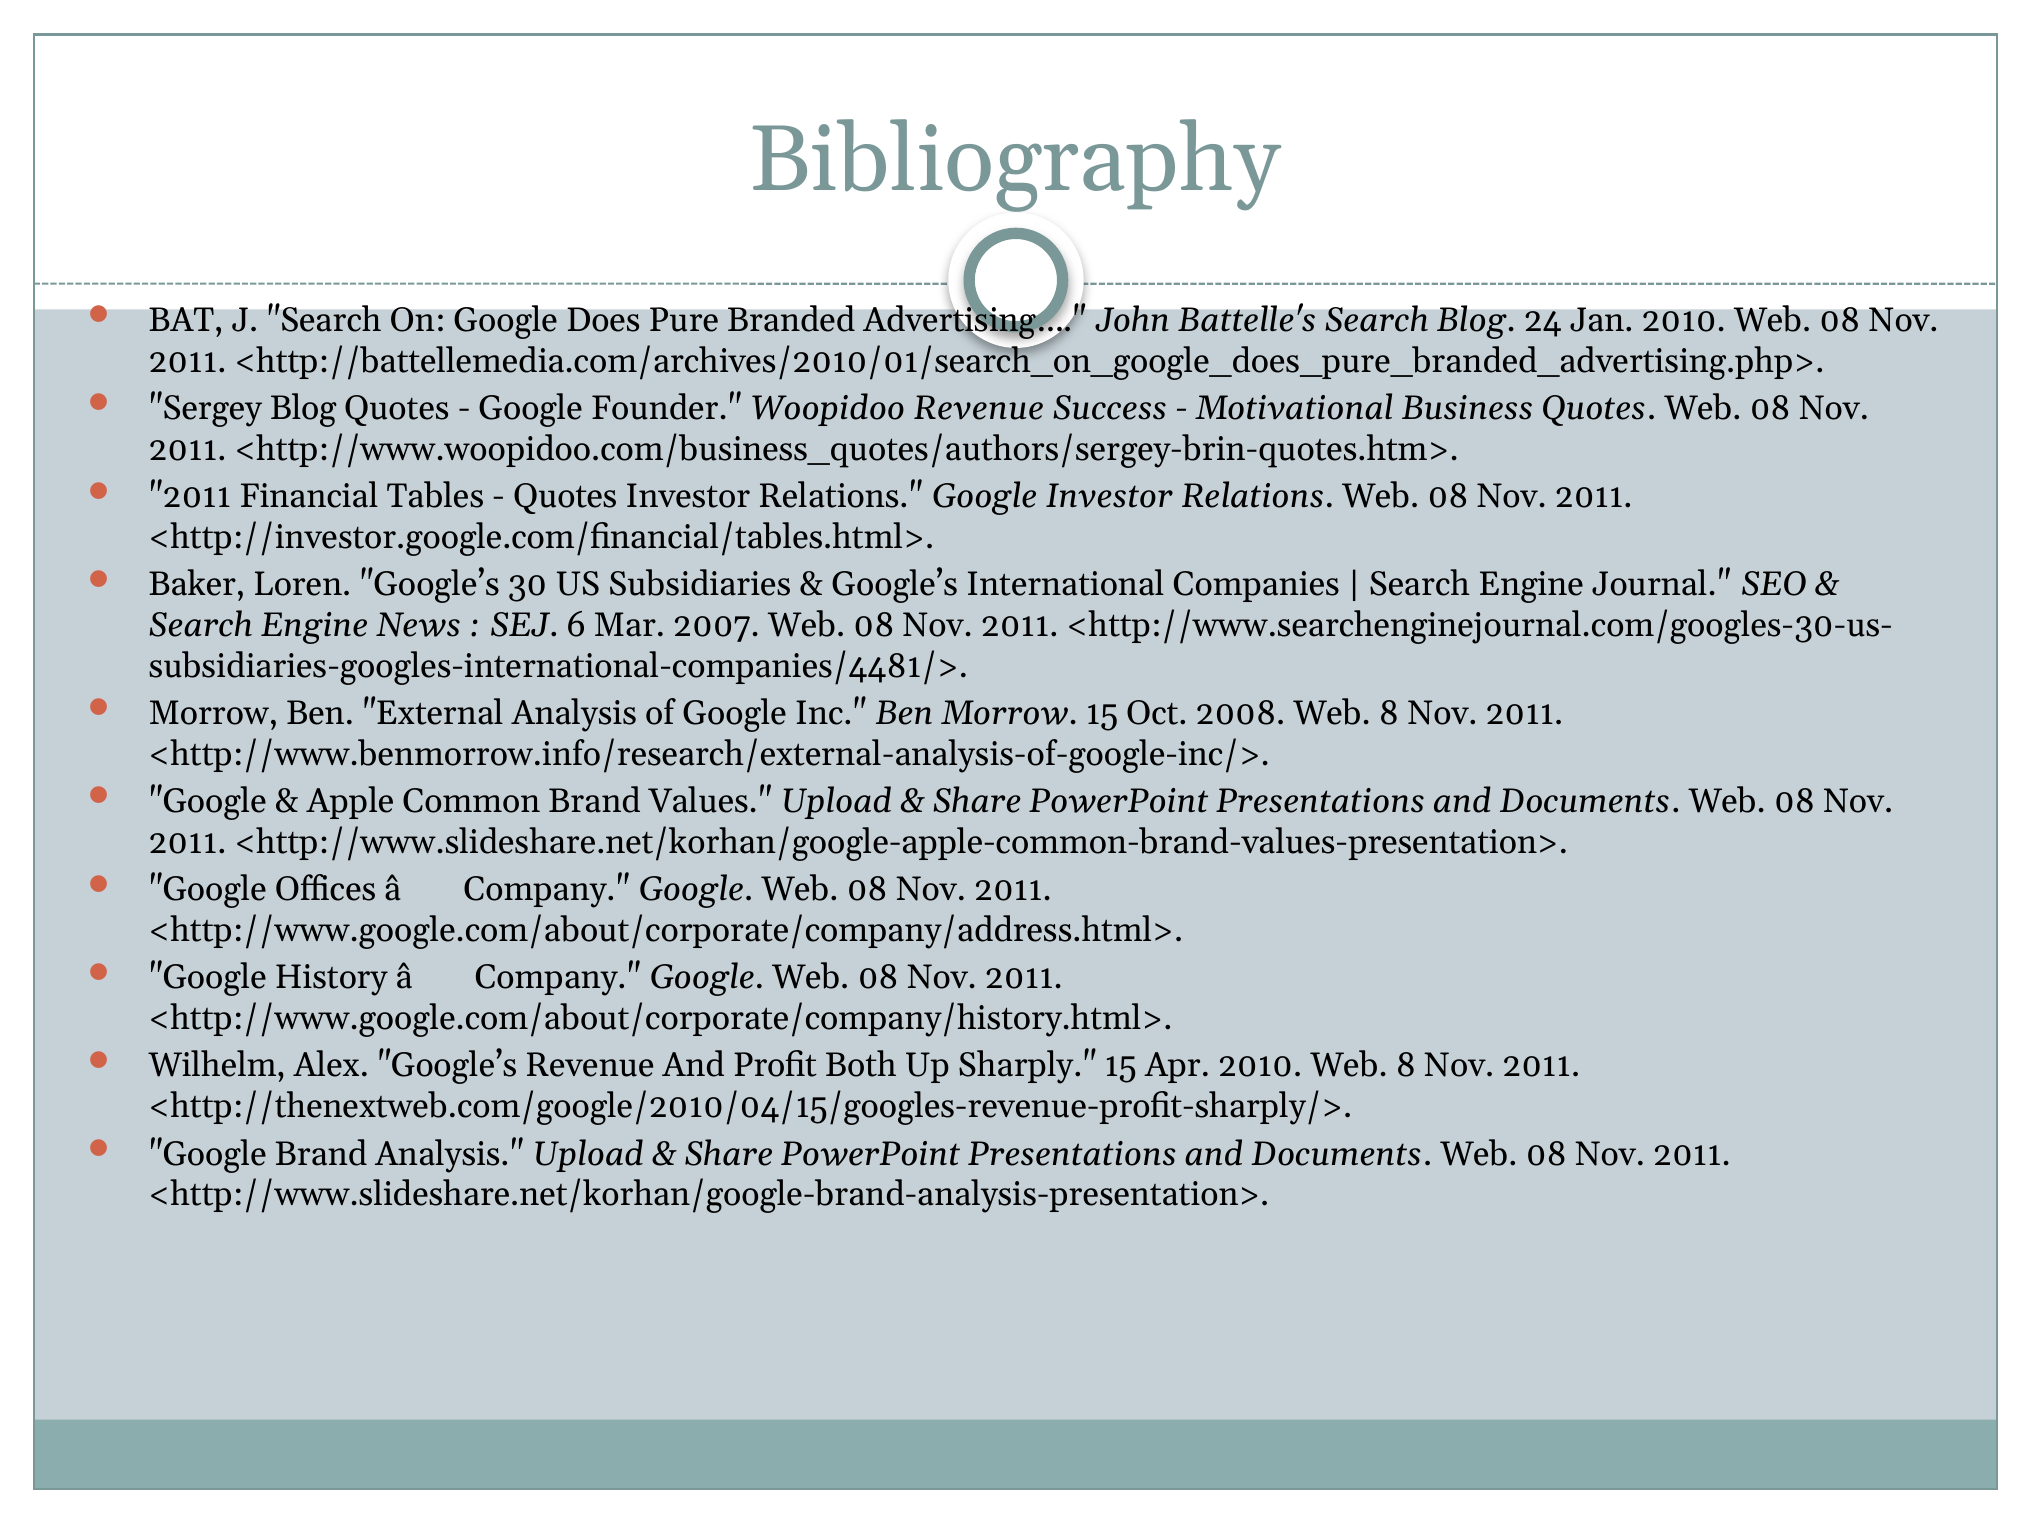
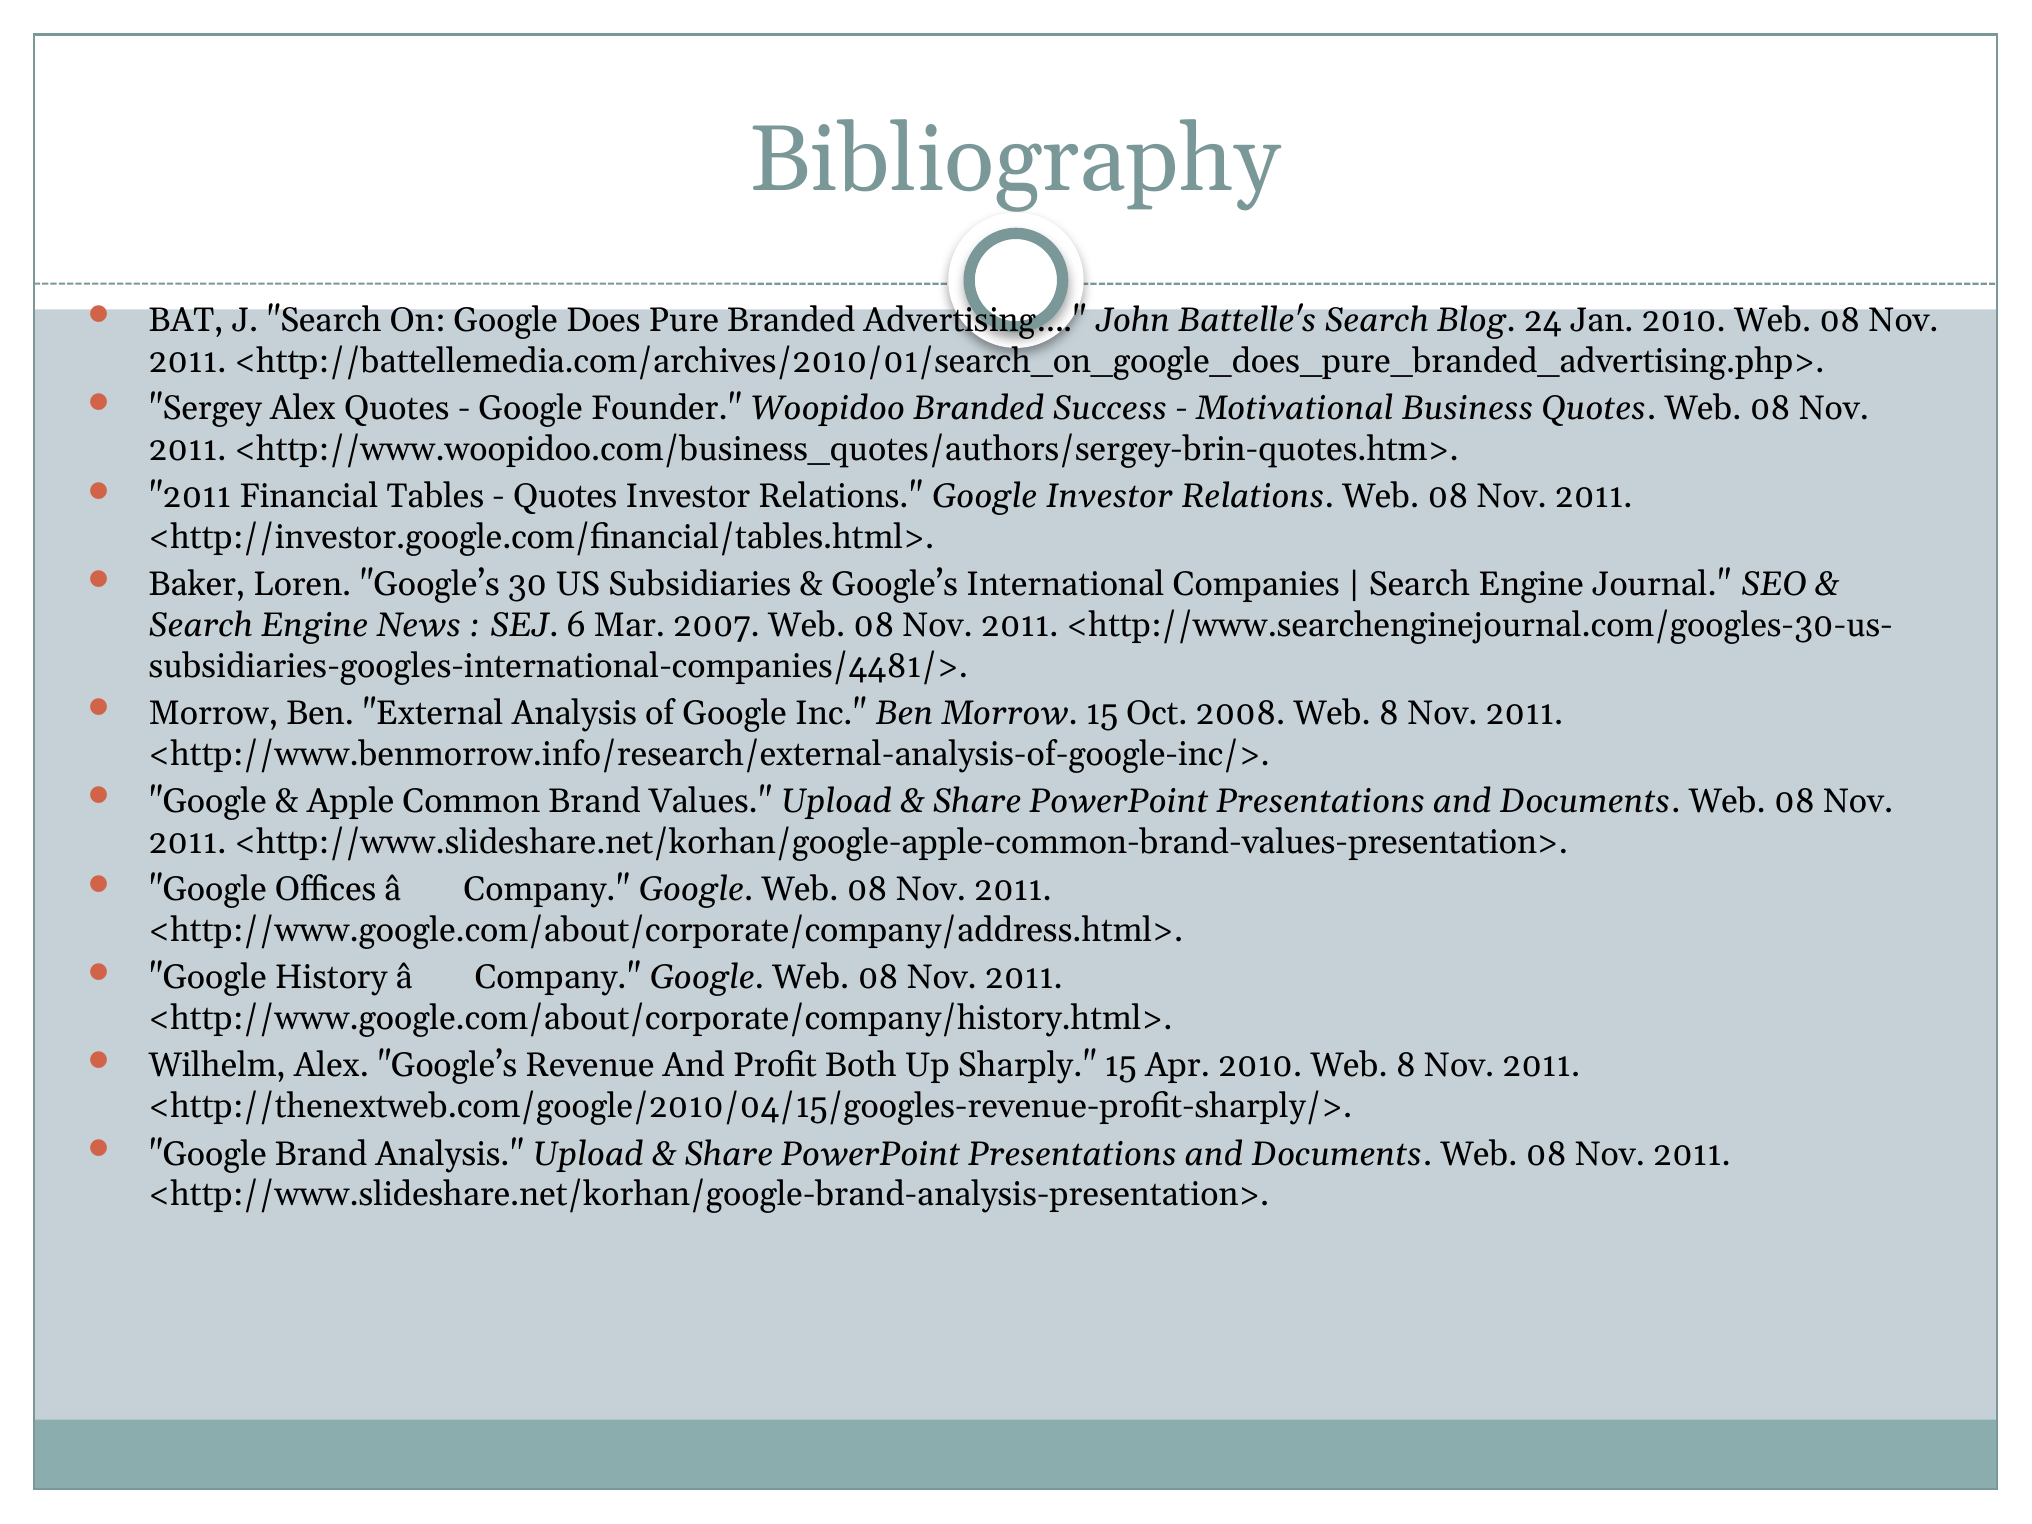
Sergey Blog: Blog -> Alex
Woopidoo Revenue: Revenue -> Branded
